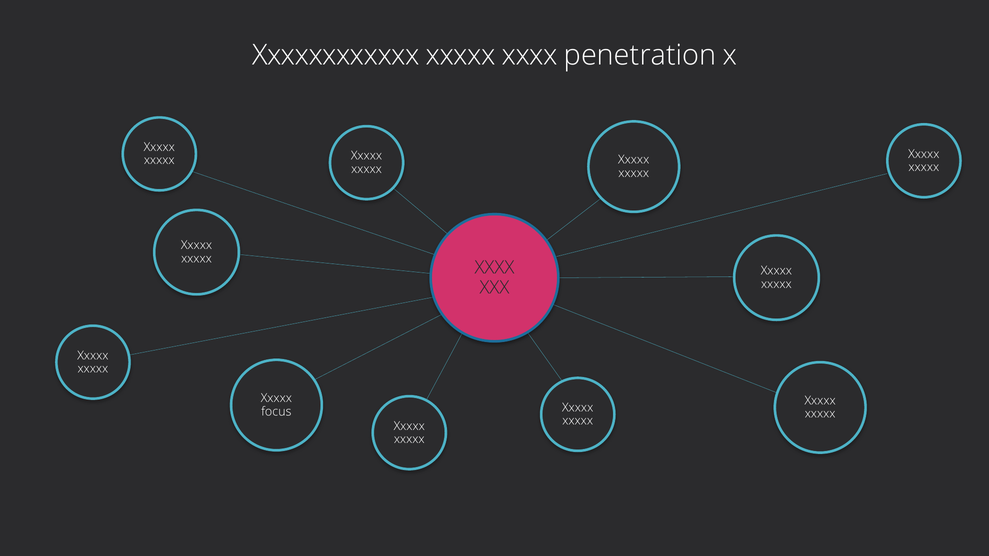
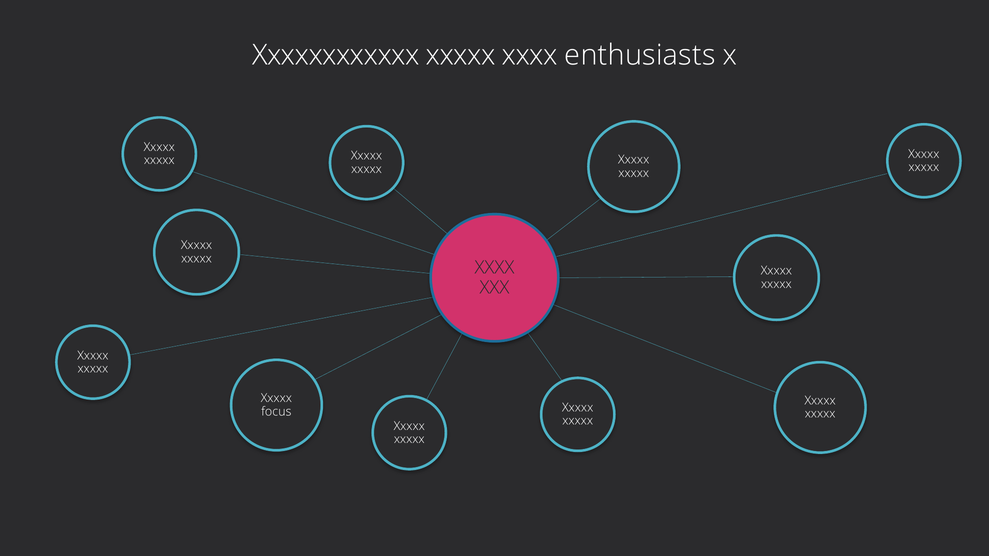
penetration: penetration -> enthusiasts
